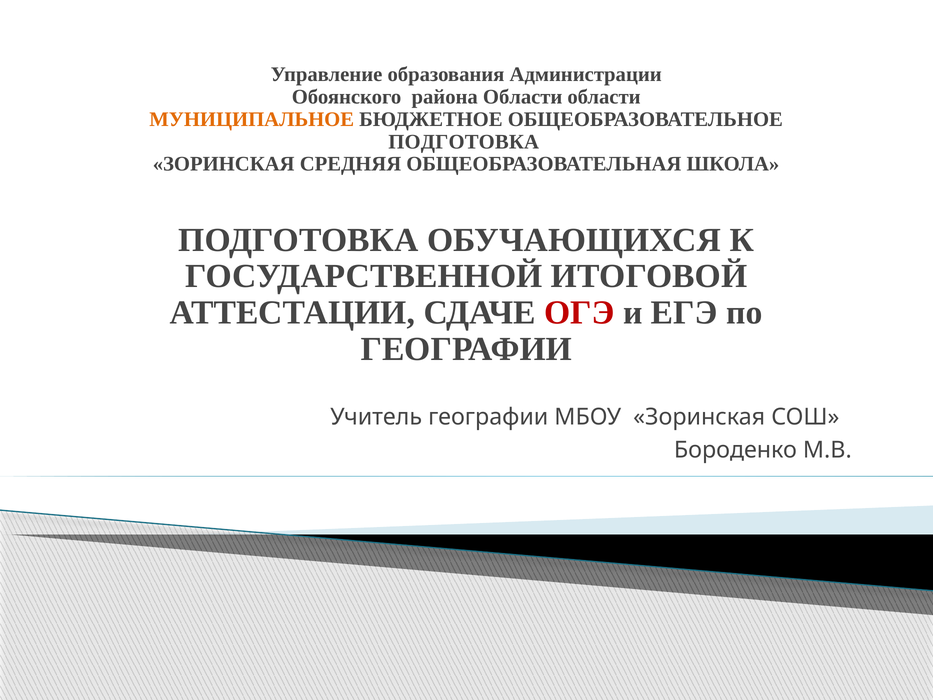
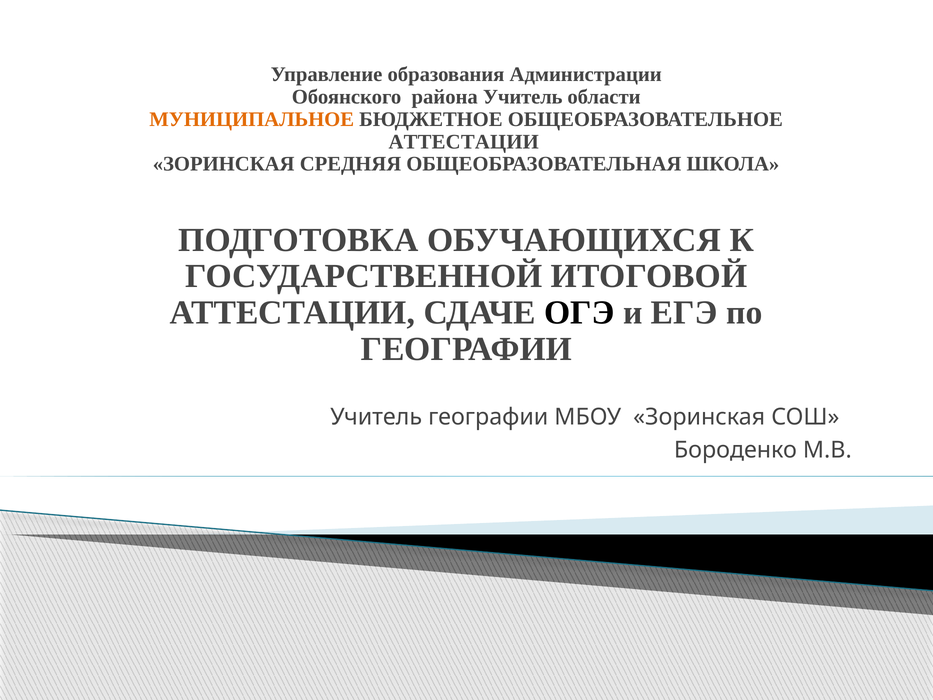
района Области: Области -> Учитель
ПОДГОТОВКА at (464, 142): ПОДГОТОВКА -> АТТЕСТАЦИИ
ОГЭ colour: red -> black
